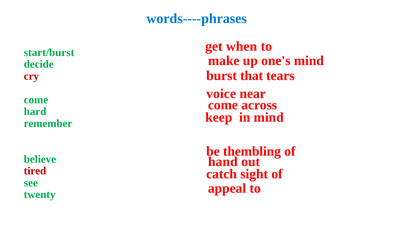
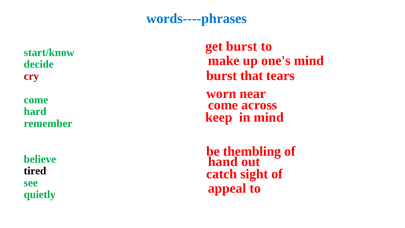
get when: when -> burst
start/burst: start/burst -> start/know
voice: voice -> worn
tired colour: red -> black
twenty: twenty -> quietly
